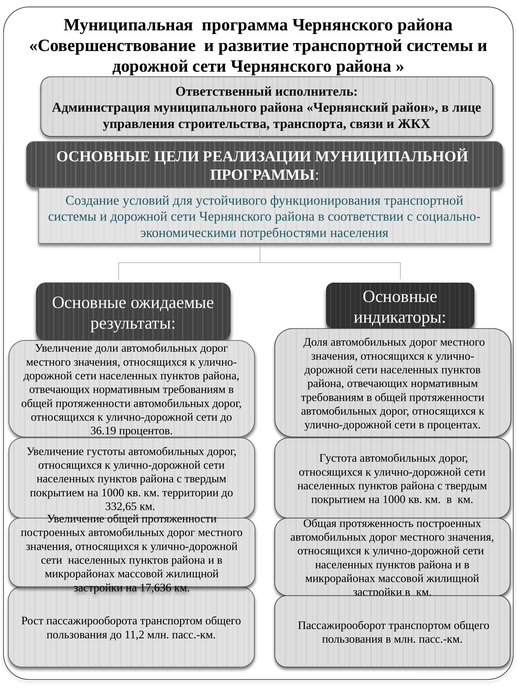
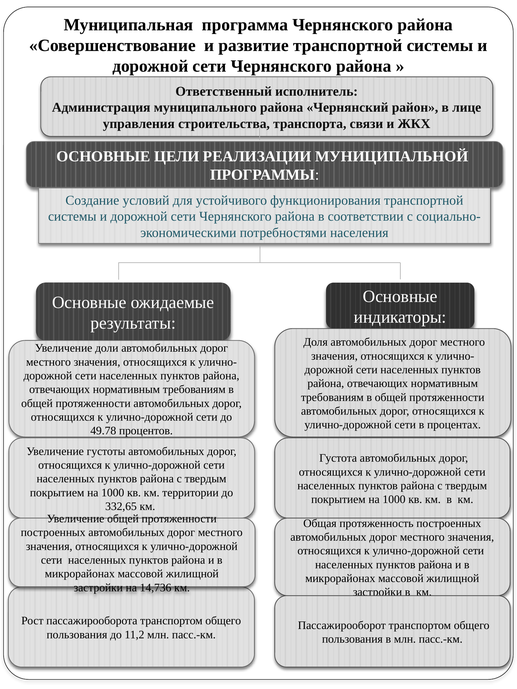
36.19: 36.19 -> 49.78
17,636: 17,636 -> 14,736
